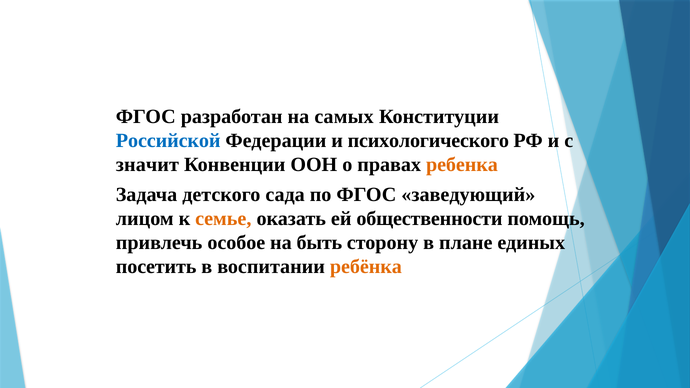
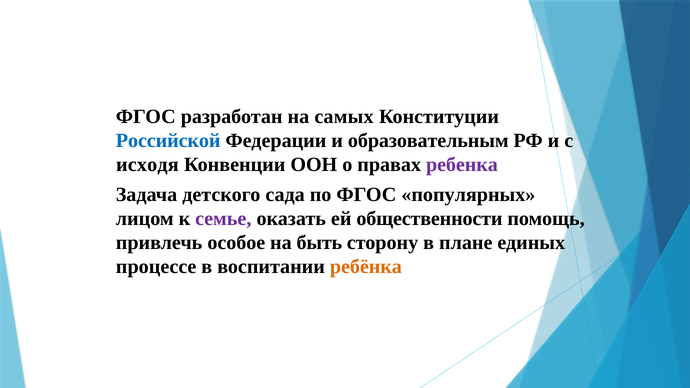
психологического: психологического -> образовательным
значит: значит -> исходя
ребенка colour: orange -> purple
заведующий: заведующий -> популярных
семье colour: orange -> purple
посетить: посетить -> процессе
